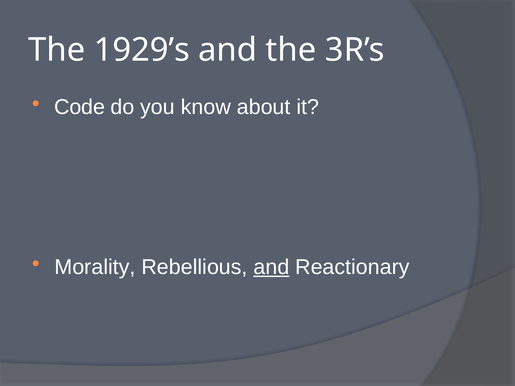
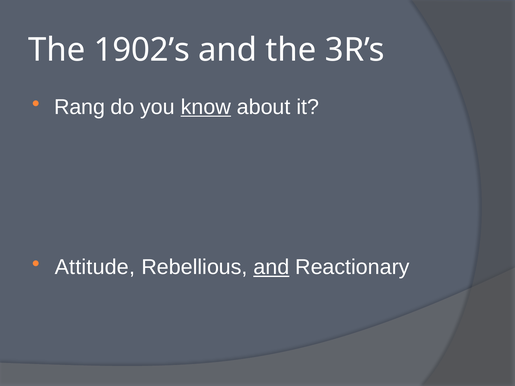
1929’s: 1929’s -> 1902’s
Code: Code -> Rang
know underline: none -> present
Morality: Morality -> Attitude
